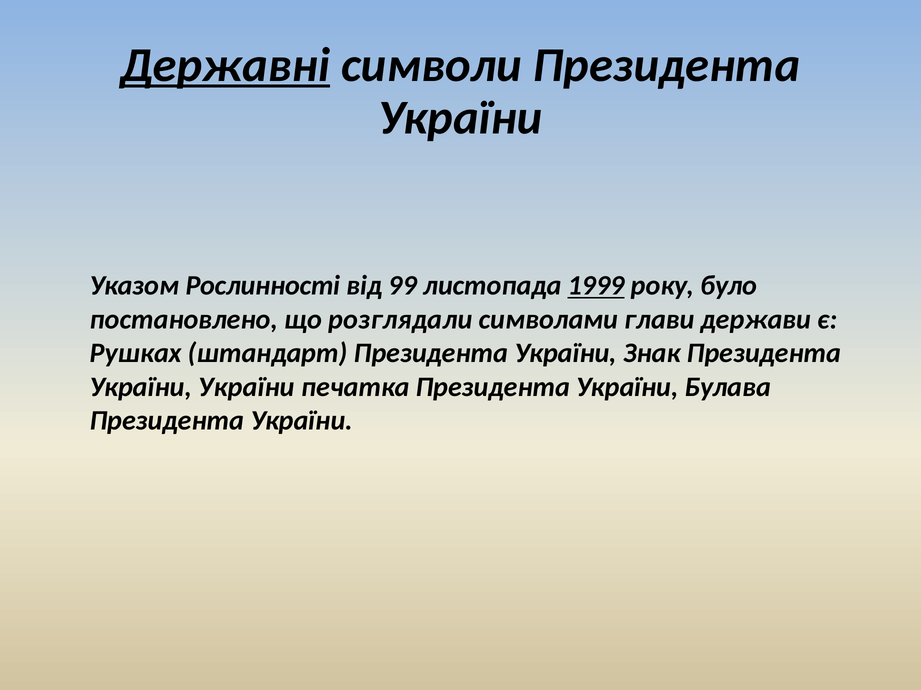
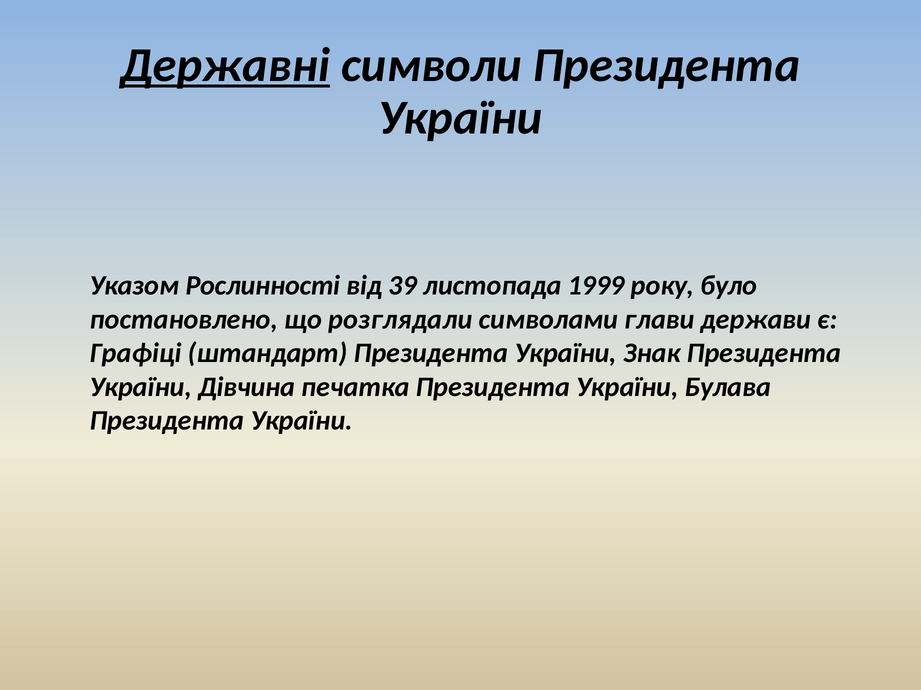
99: 99 -> 39
1999 underline: present -> none
Рушках: Рушках -> Графіці
України України: України -> Дівчина
